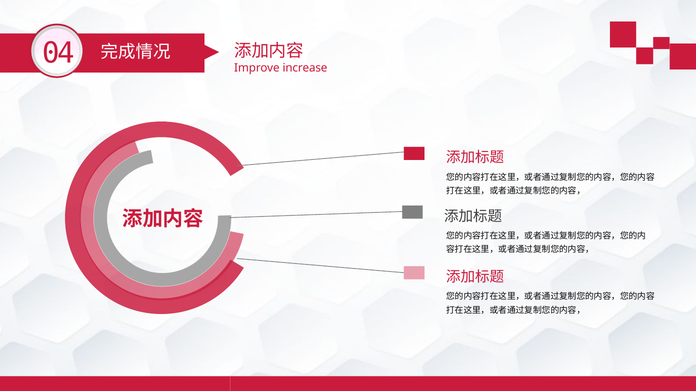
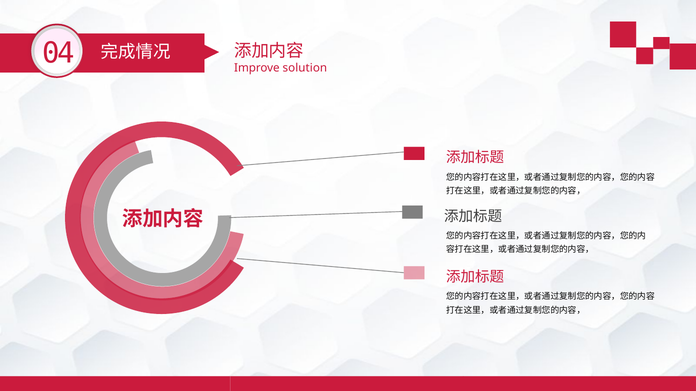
increase: increase -> solution
